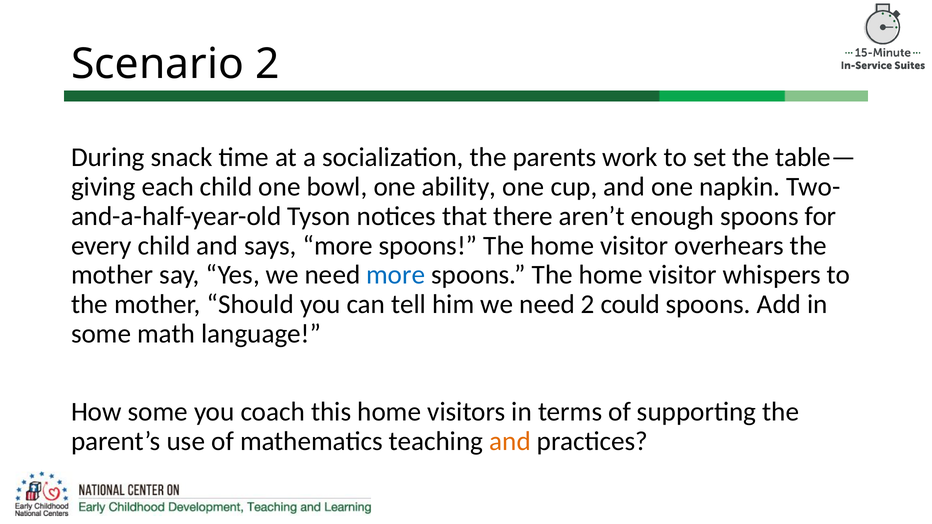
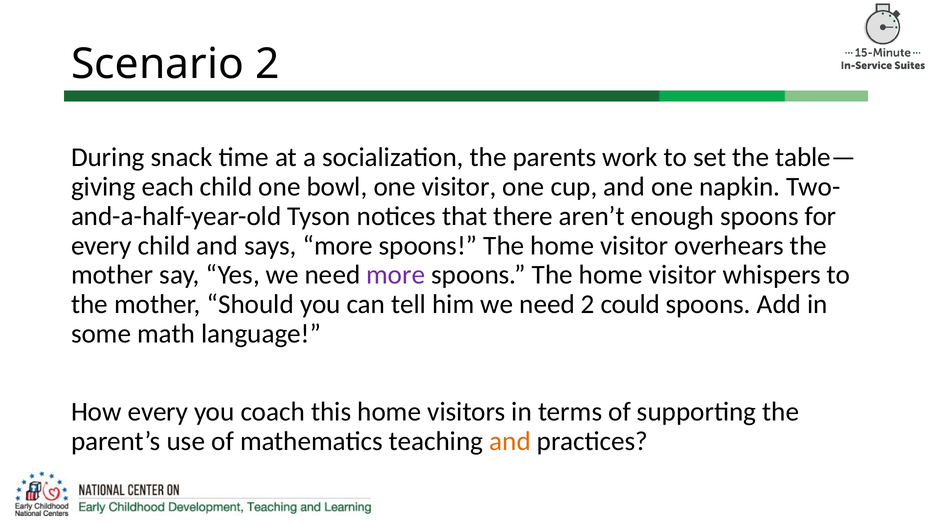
one ability: ability -> visitor
more at (396, 275) colour: blue -> purple
How some: some -> every
